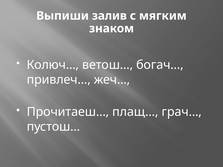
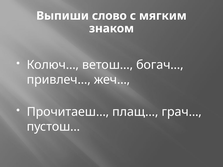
залив: залив -> слово
